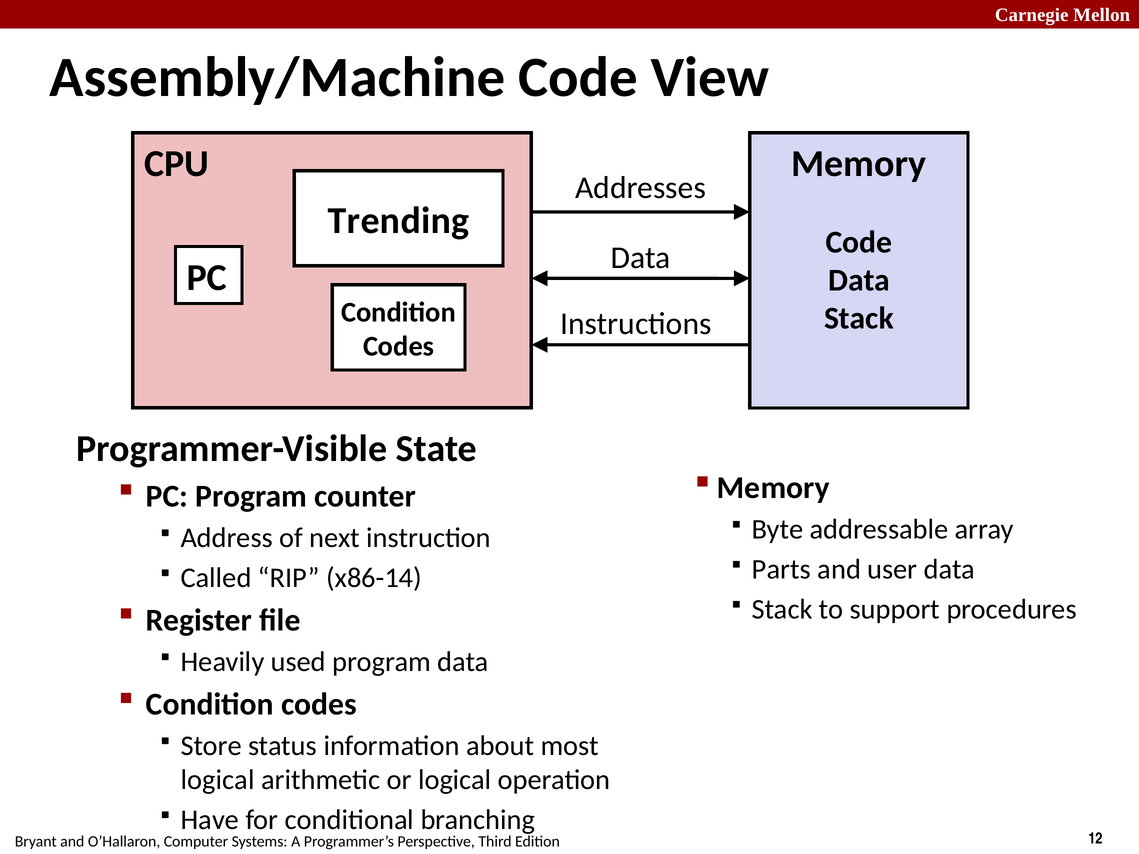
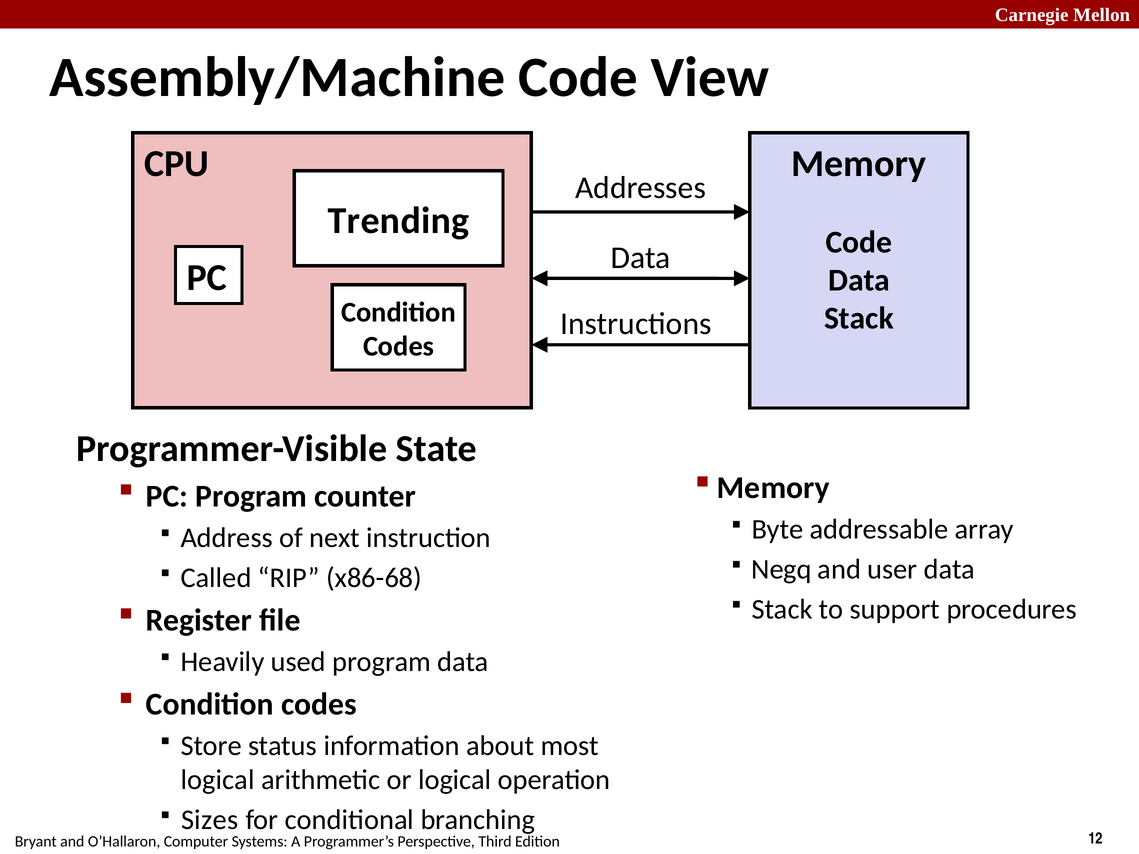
Parts: Parts -> Negq
x86-14: x86-14 -> x86-68
Have: Have -> Sizes
